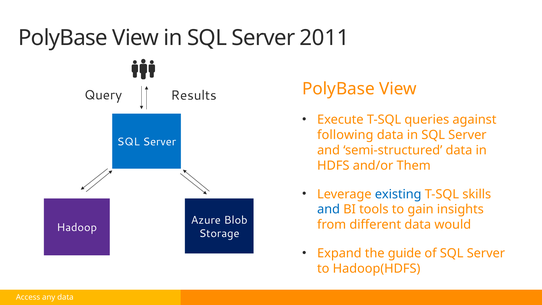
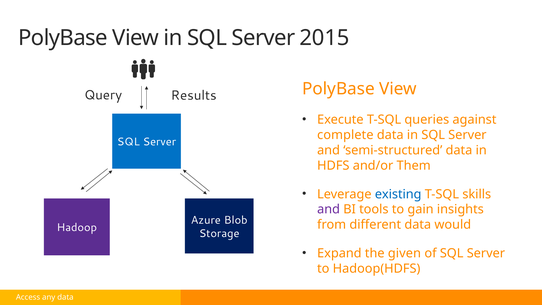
2011: 2011 -> 2015
following: following -> complete
and at (329, 209) colour: blue -> purple
guide: guide -> given
